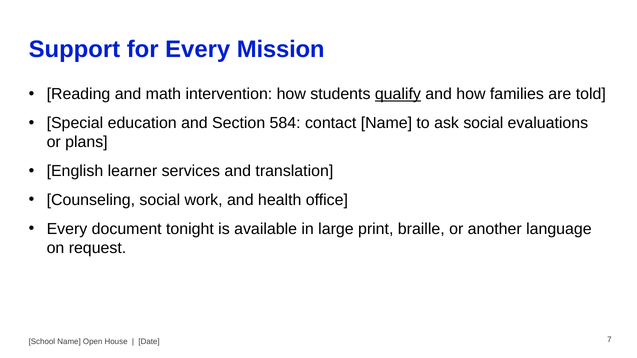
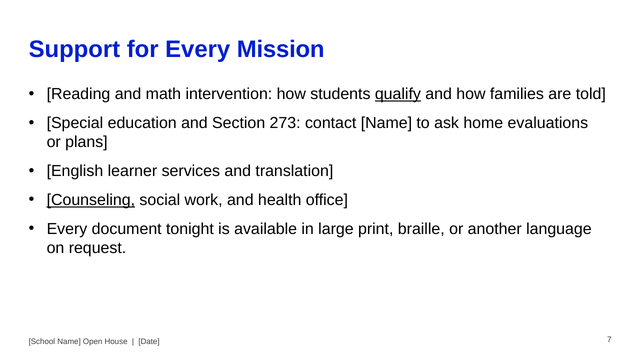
584: 584 -> 273
ask social: social -> home
Counseling underline: none -> present
